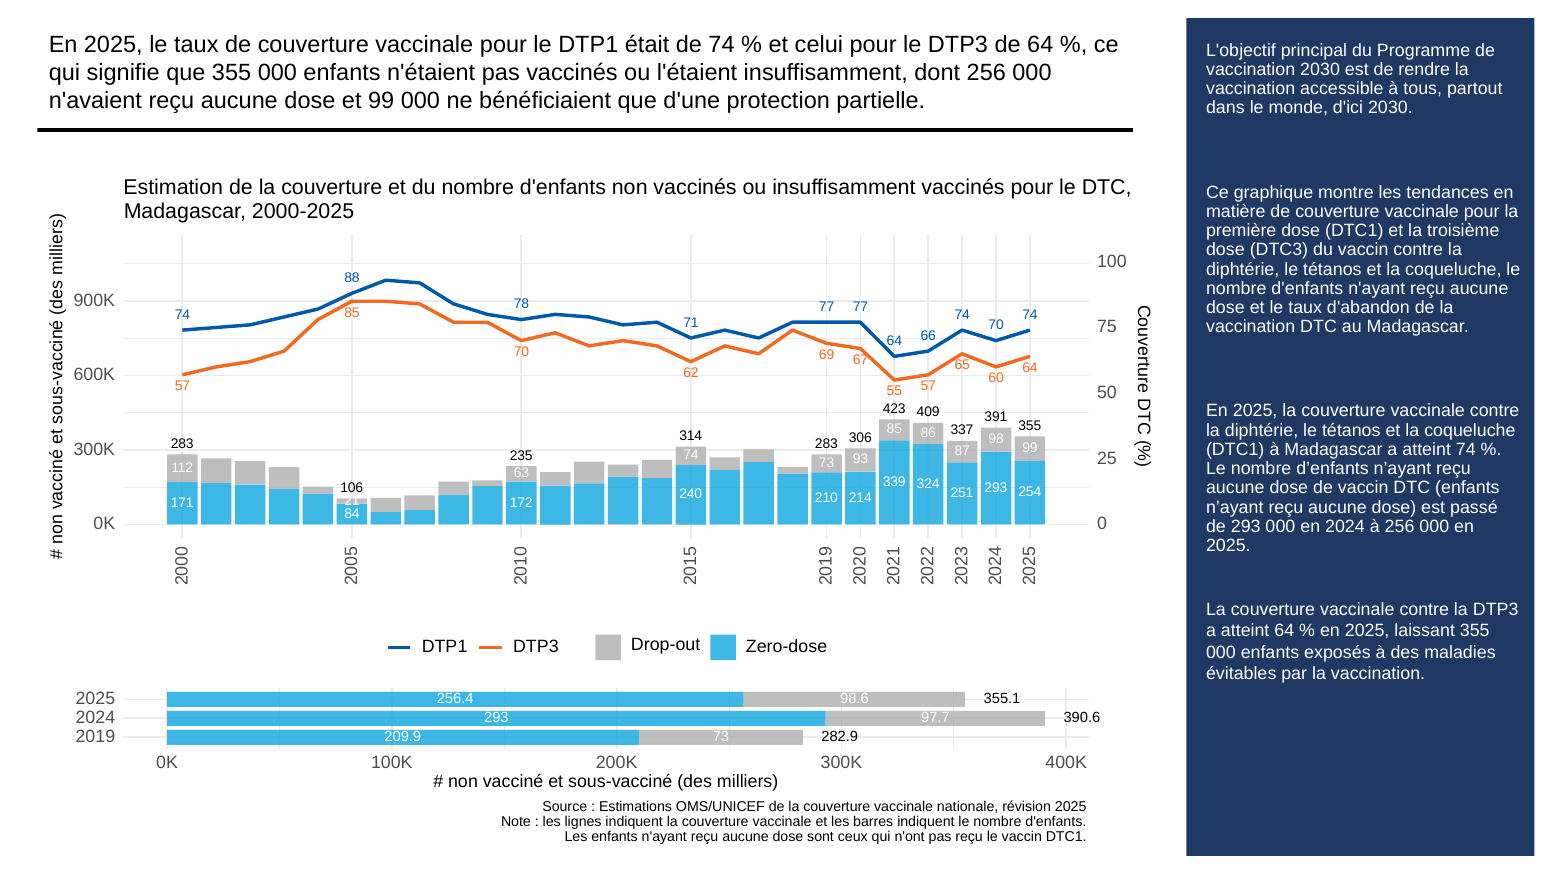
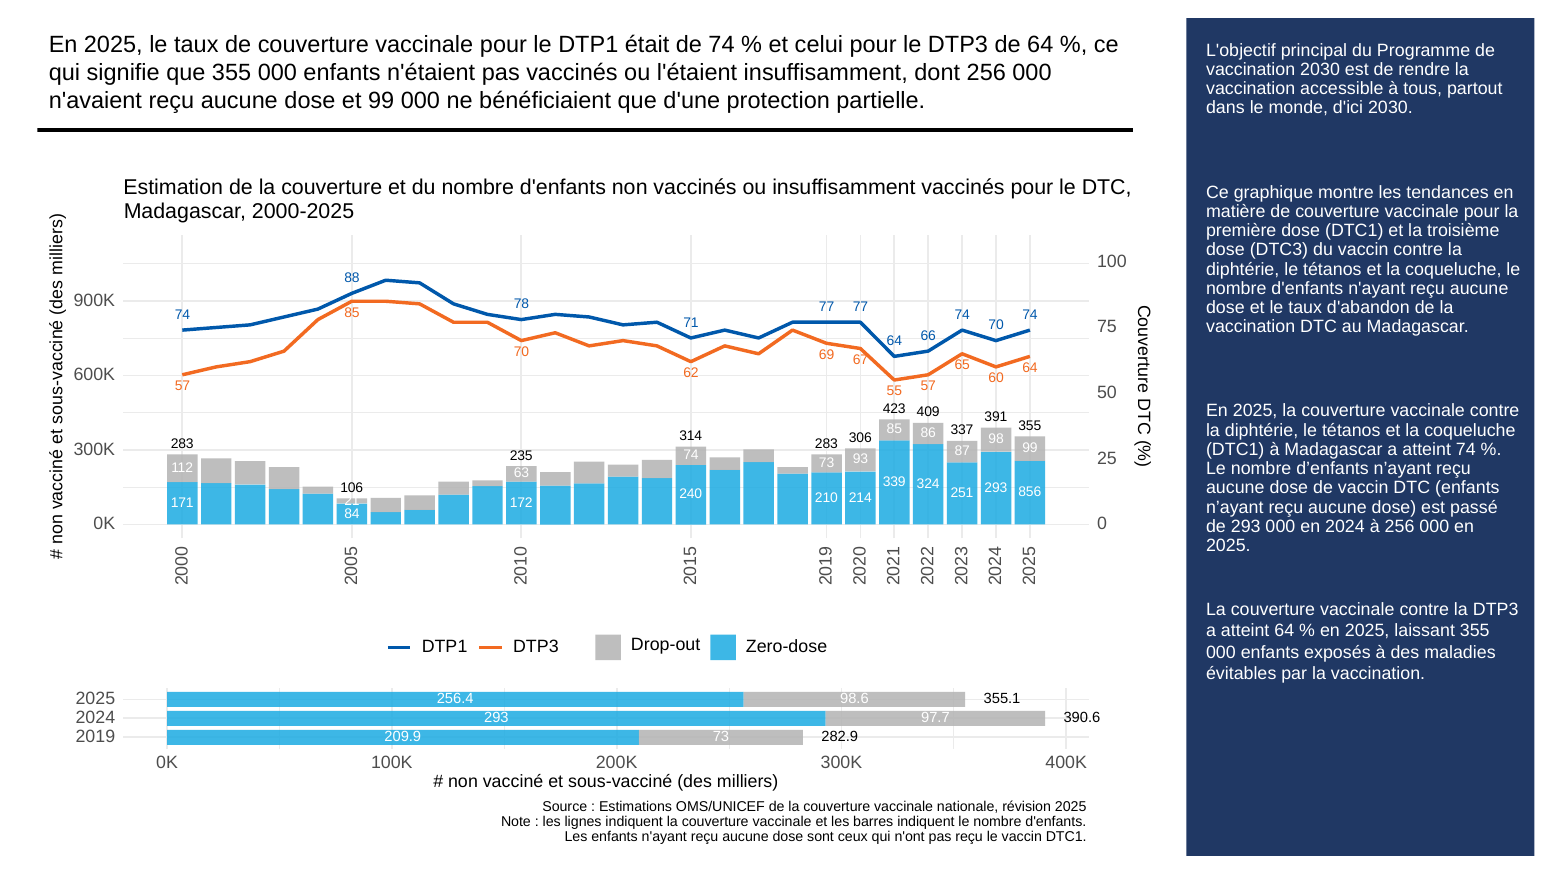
254: 254 -> 856
